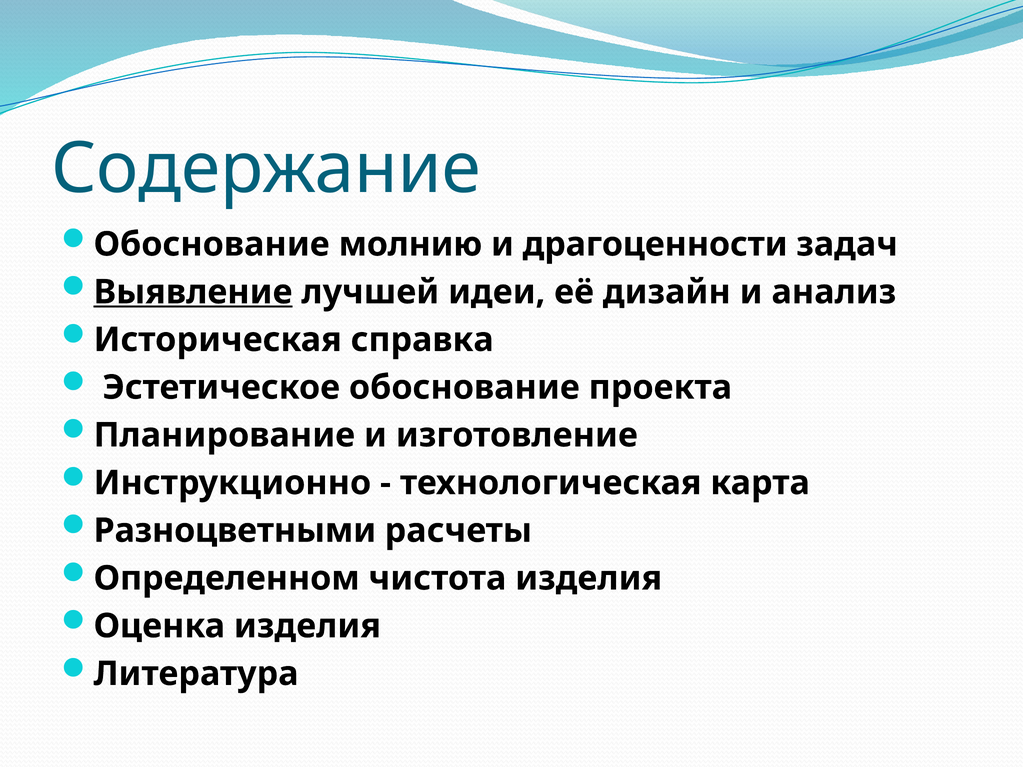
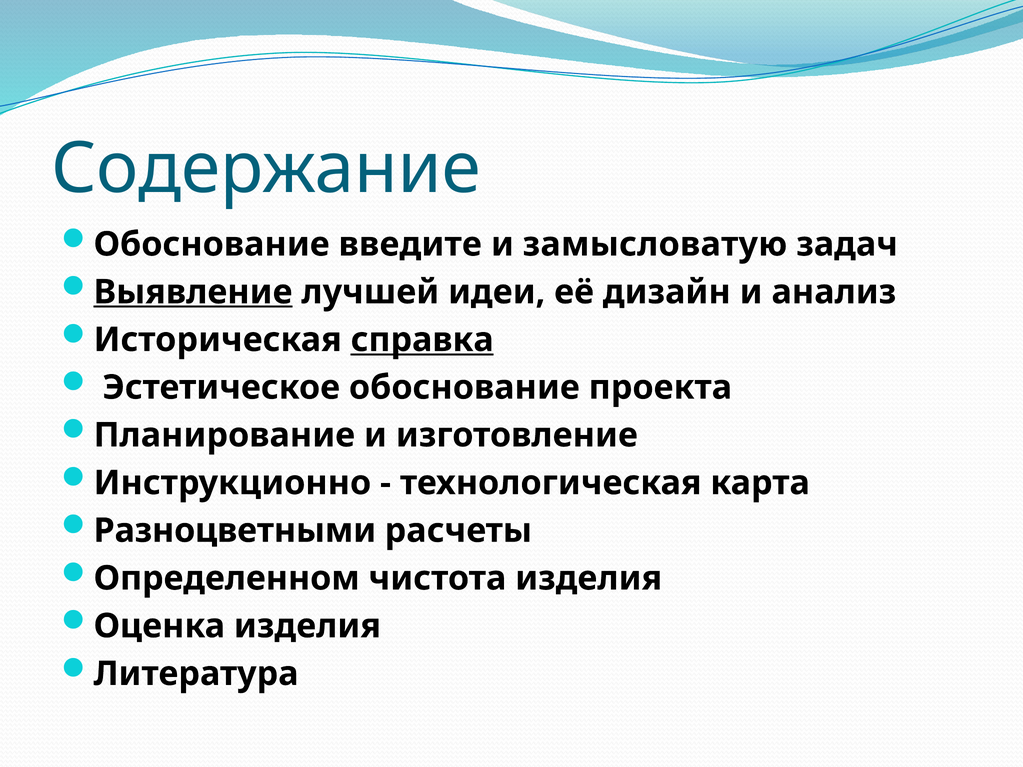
молнию: молнию -> введите
драгоценности: драгоценности -> замысловатую
справка underline: none -> present
